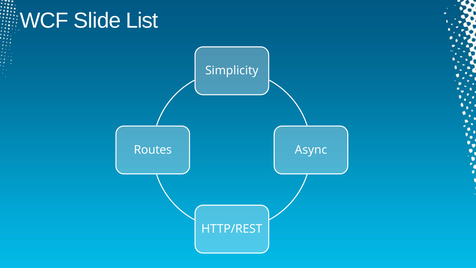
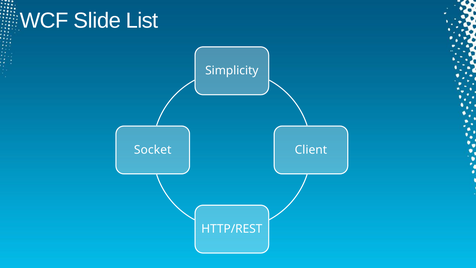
Routes: Routes -> Socket
Async: Async -> Client
